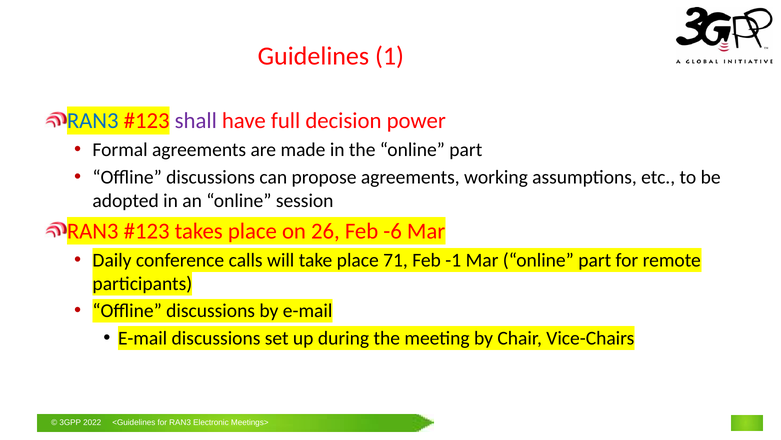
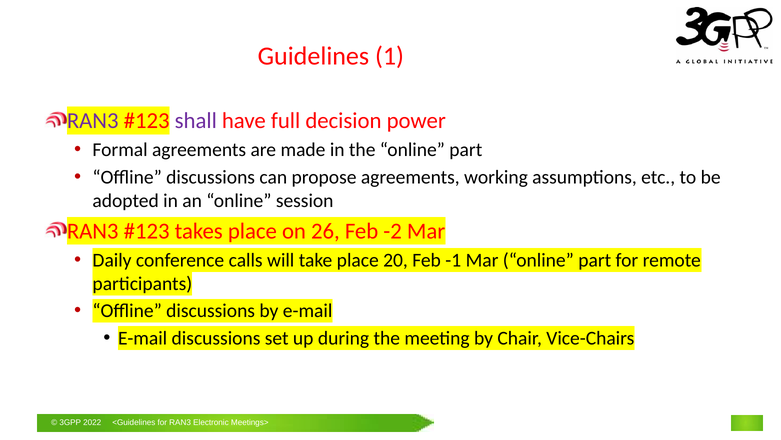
RAN3 at (93, 121) colour: blue -> purple
-6: -6 -> -2
71: 71 -> 20
